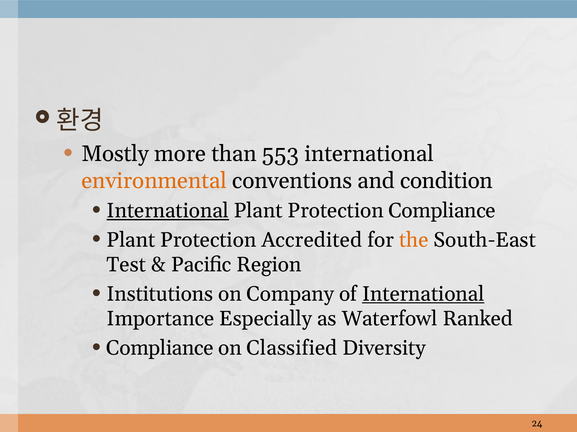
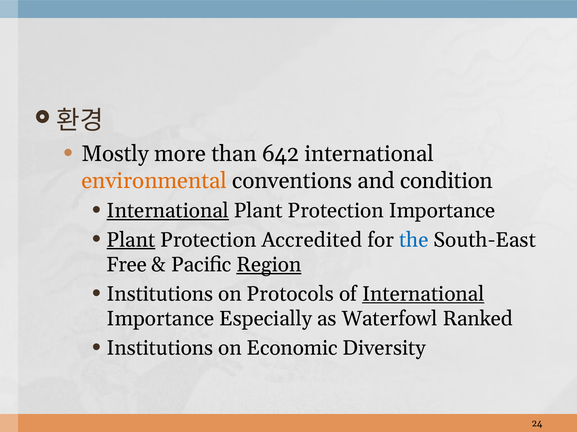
553: 553 -> 642
Protection Compliance: Compliance -> Importance
Plant at (131, 240) underline: none -> present
the colour: orange -> blue
Test: Test -> Free
Region underline: none -> present
Company: Company -> Protocols
Compliance at (160, 349): Compliance -> Institutions
Classified: Classified -> Economic
